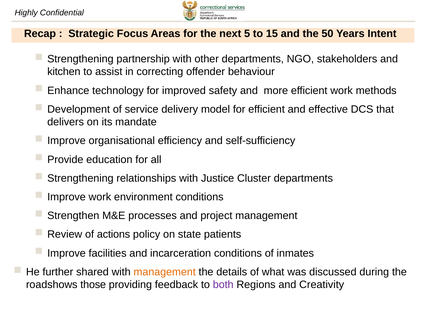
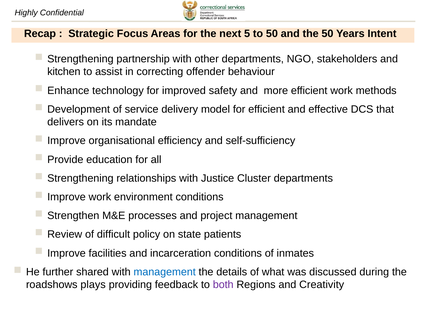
to 15: 15 -> 50
actions: actions -> difficult
management at (165, 271) colour: orange -> blue
those: those -> plays
